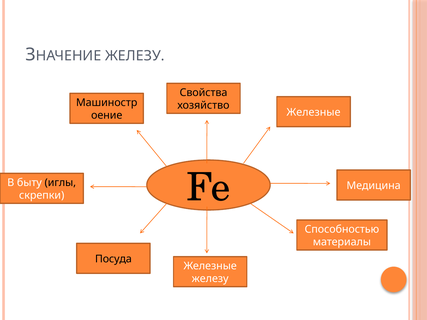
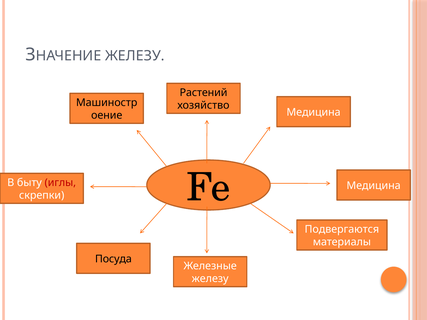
Свойства: Свойства -> Растений
Железные at (314, 112): Железные -> Медицина
иглы colour: black -> red
Способностью: Способностью -> Подвергаются
